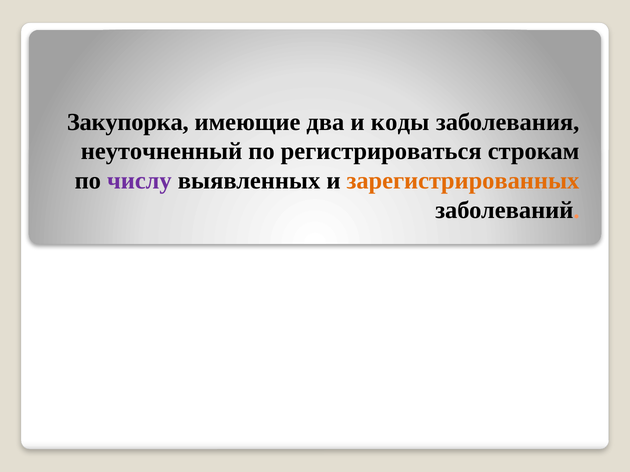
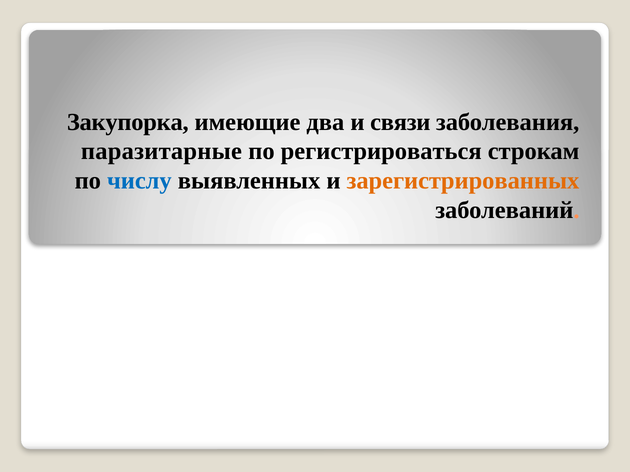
коды: коды -> связи
неуточненный: неуточненный -> паразитарные
числу colour: purple -> blue
